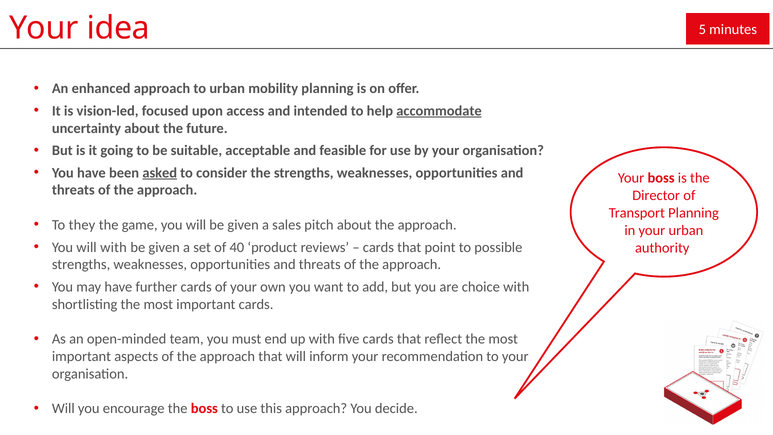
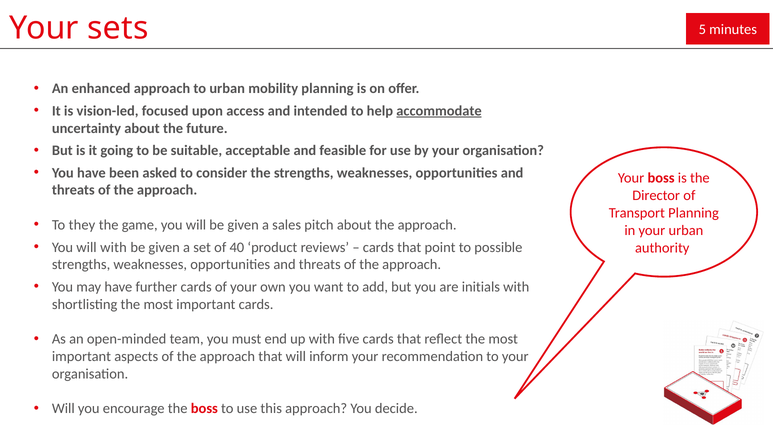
idea: idea -> sets
asked underline: present -> none
choice: choice -> initials
